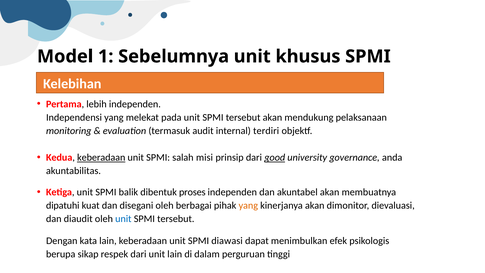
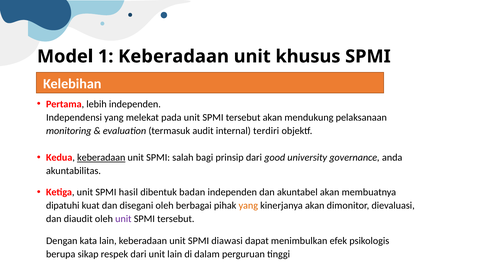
1 Sebelumnya: Sebelumnya -> Keberadaan
misi: misi -> bagi
good underline: present -> none
balik: balik -> hasil
proses: proses -> badan
unit at (123, 219) colour: blue -> purple
